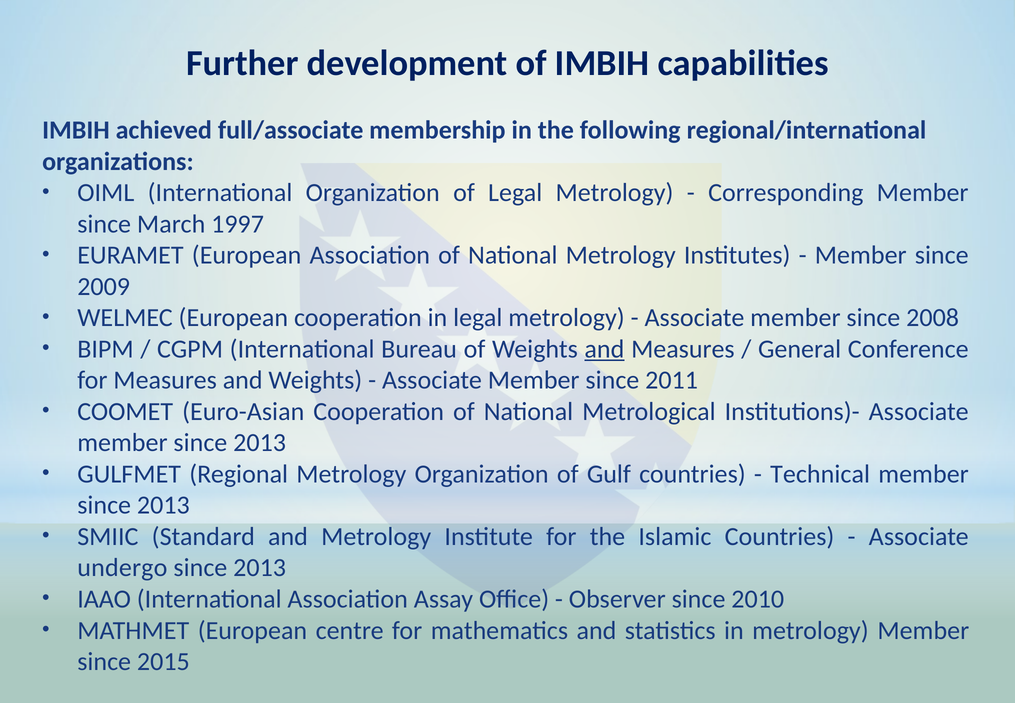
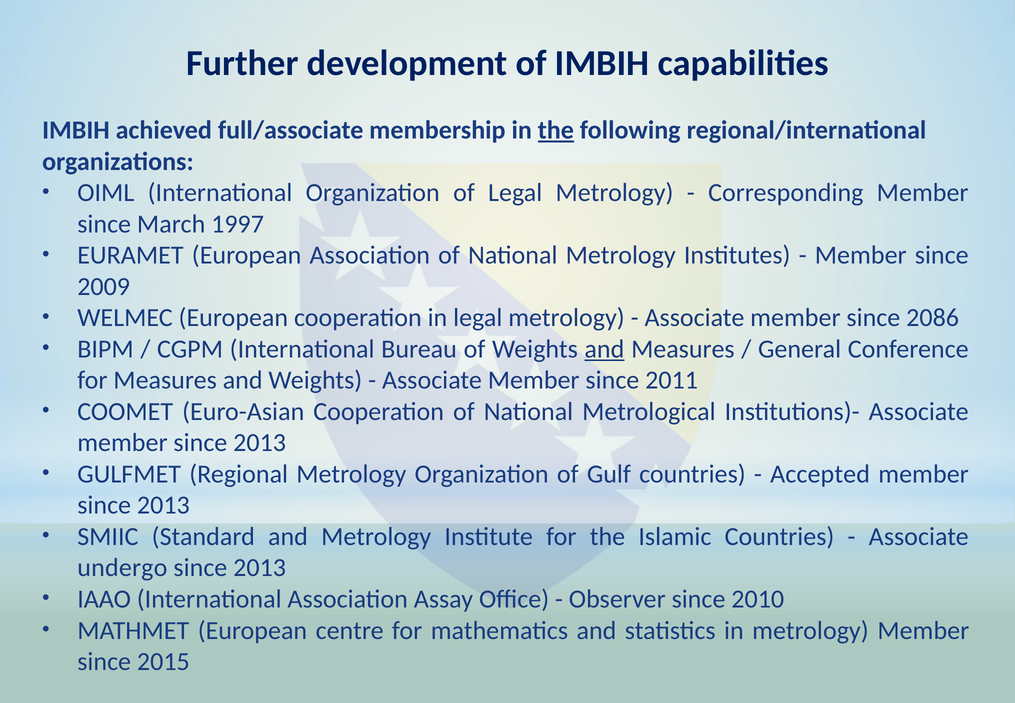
the at (556, 130) underline: none -> present
2008: 2008 -> 2086
Technical: Technical -> Accepted
